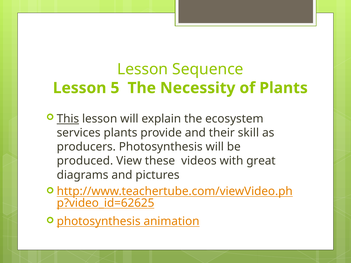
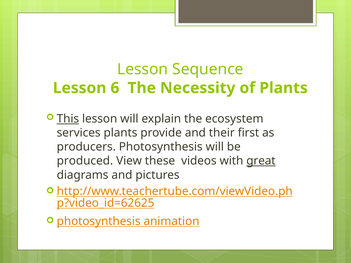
5: 5 -> 6
skill: skill -> first
great underline: none -> present
